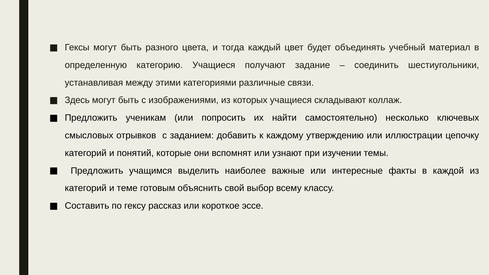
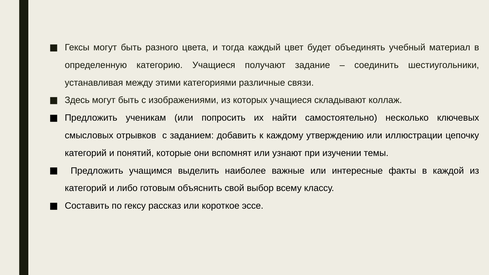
теме: теме -> либо
